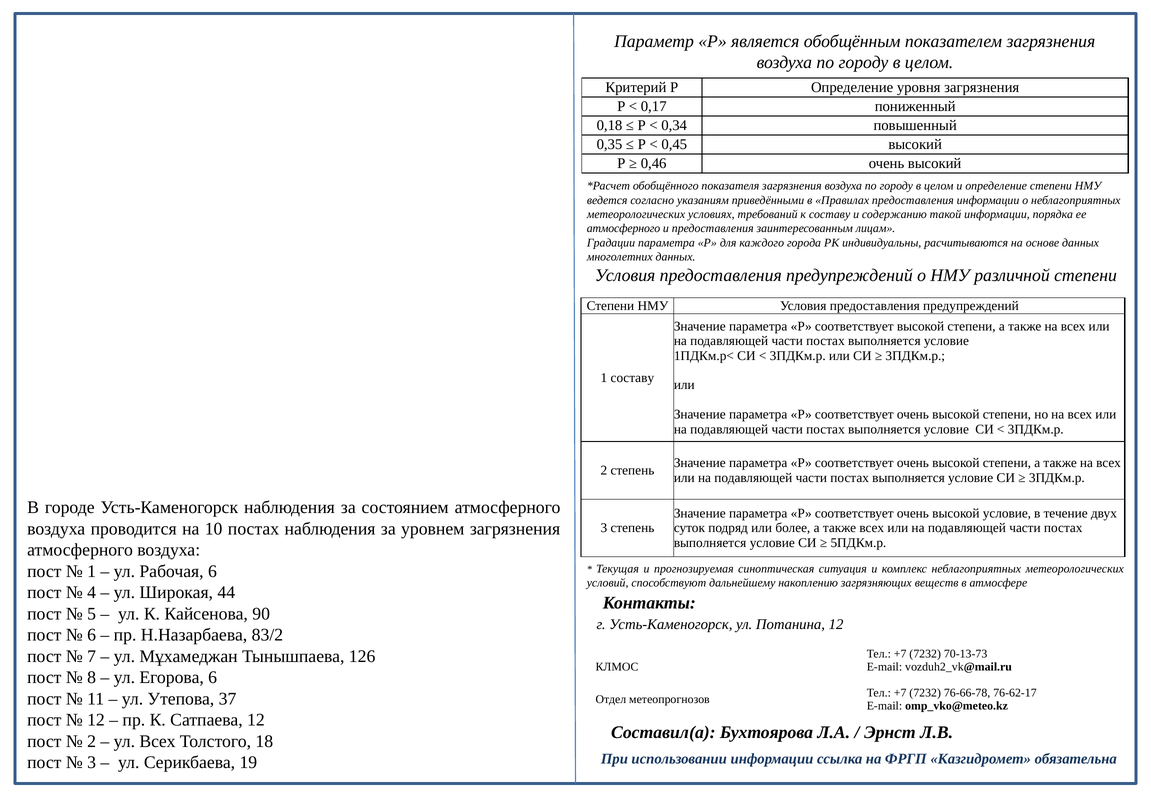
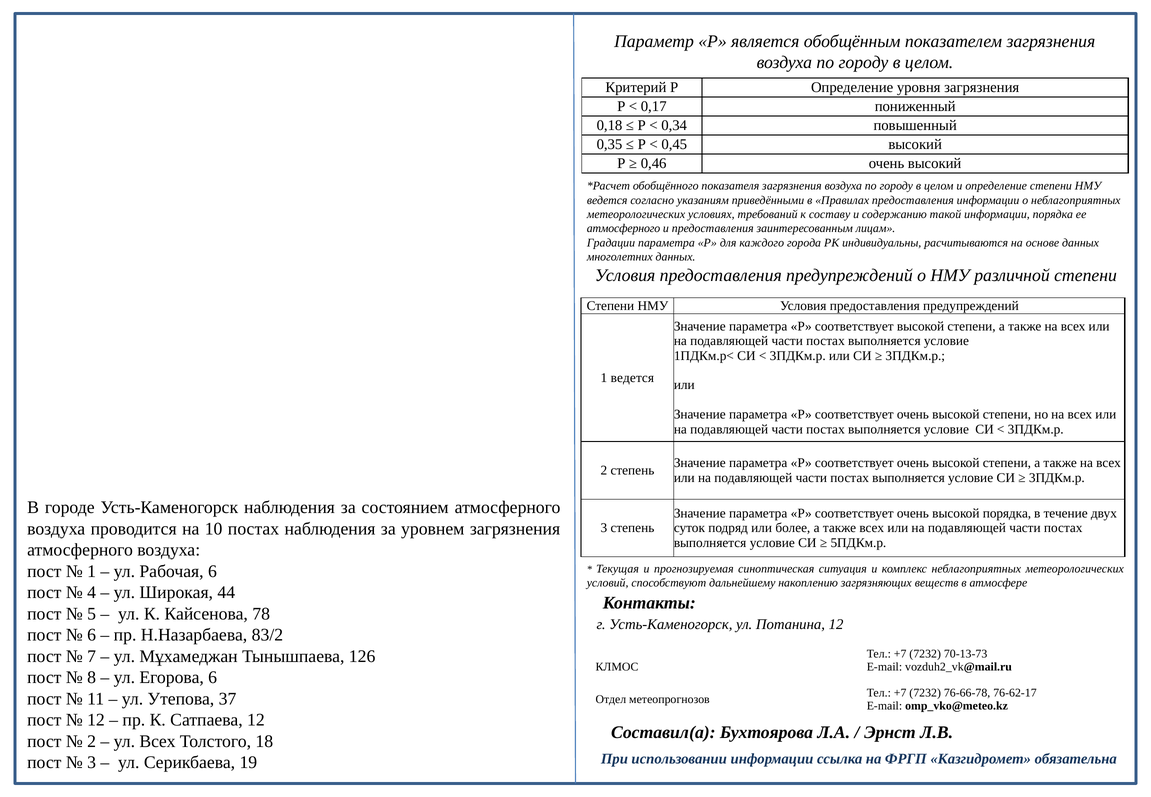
1 составу: составу -> ведется
высокой условие: условие -> порядка
90: 90 -> 78
